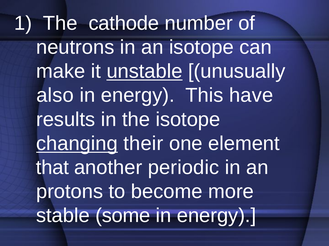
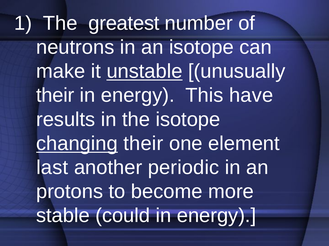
cathode: cathode -> greatest
also at (55, 96): also -> their
that: that -> last
some: some -> could
